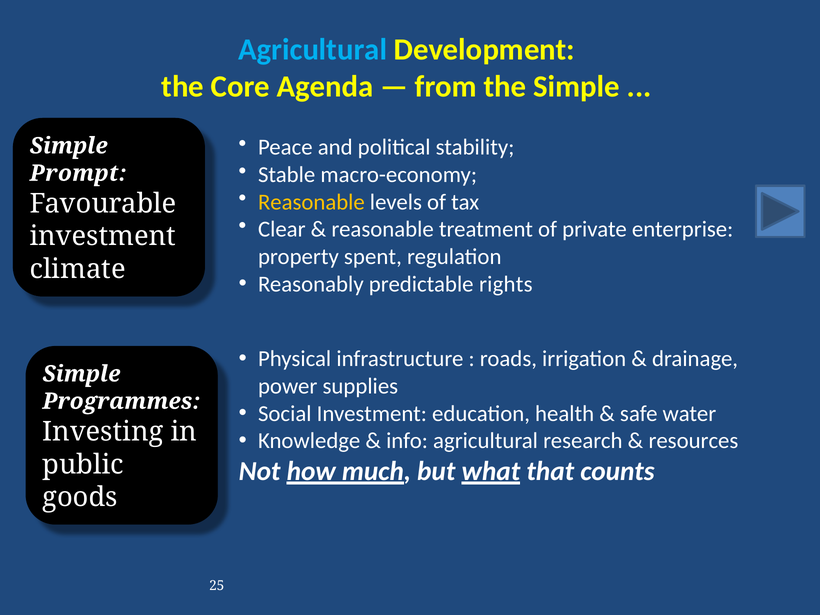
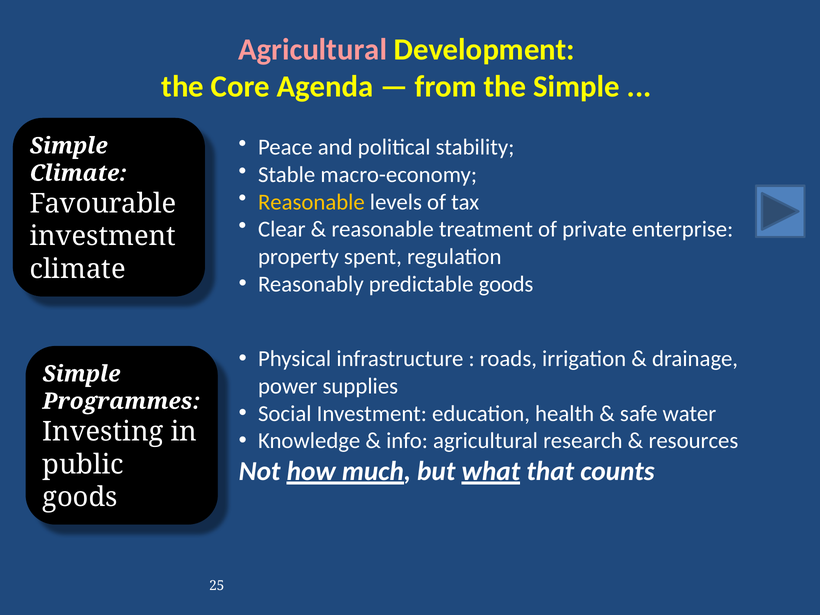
Agricultural at (313, 50) colour: light blue -> pink
Prompt at (78, 173): Prompt -> Climate
predictable rights: rights -> goods
